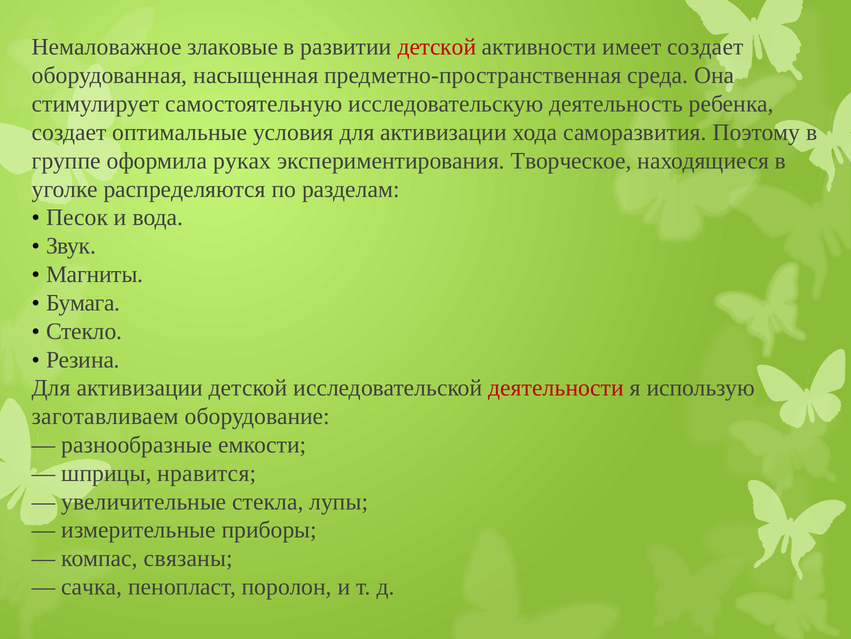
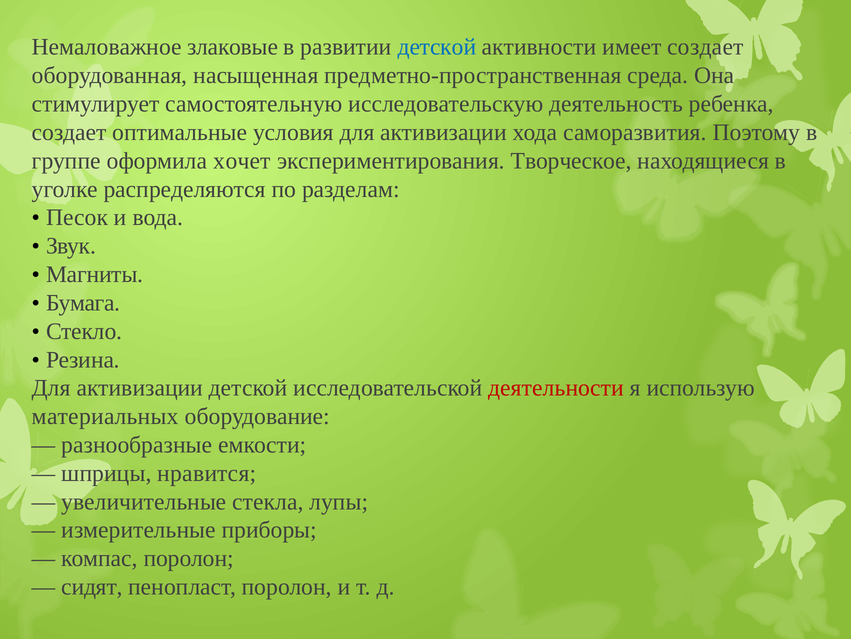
детской at (437, 47) colour: red -> blue
руках: руках -> хочет
заготавливаем: заготавливаем -> материальных
компас связаны: связаны -> поролон
сачка: сачка -> сидят
